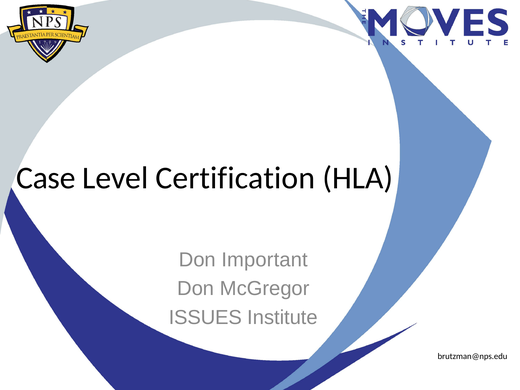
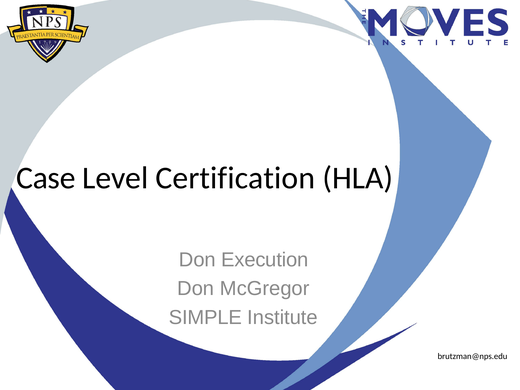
Important: Important -> Execution
ISSUES: ISSUES -> SIMPLE
